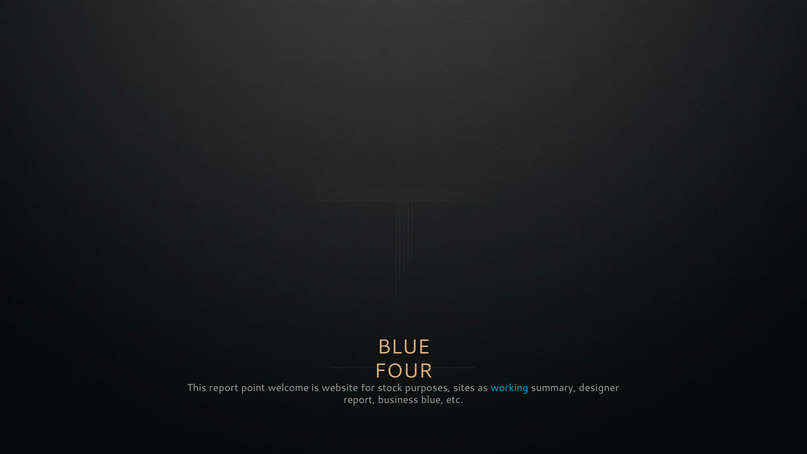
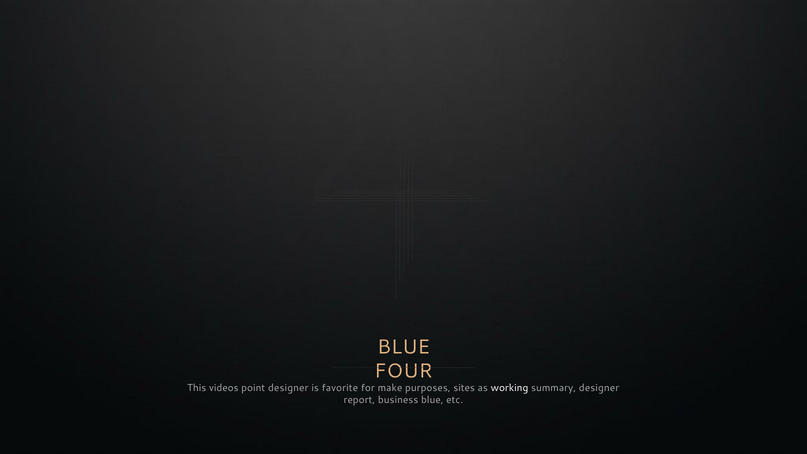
This report: report -> videos
point welcome: welcome -> designer
website: website -> favorite
stock: stock -> make
working colour: light blue -> white
